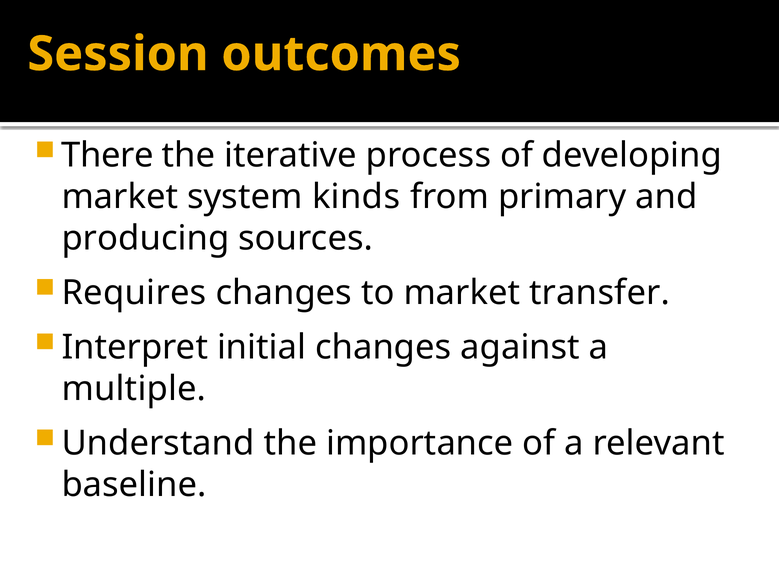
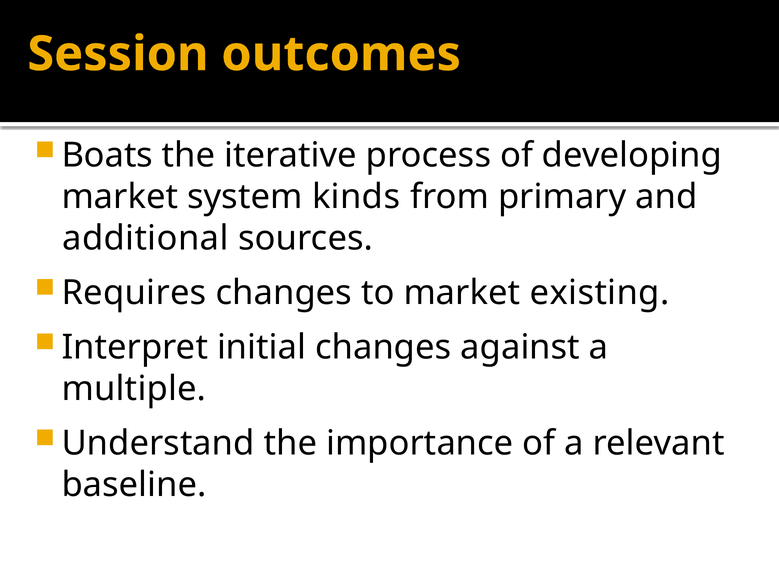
There: There -> Boats
producing: producing -> additional
transfer: transfer -> existing
